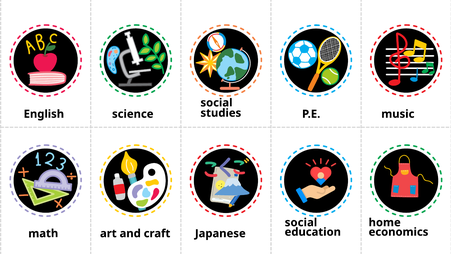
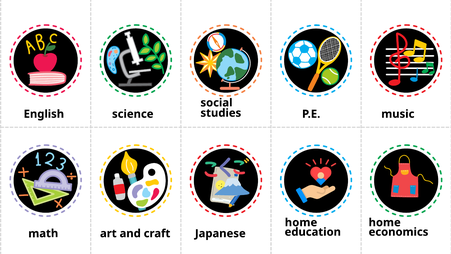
social at (301, 222): social -> home
